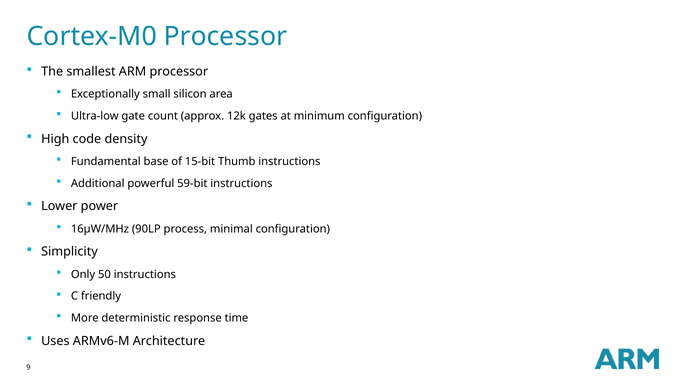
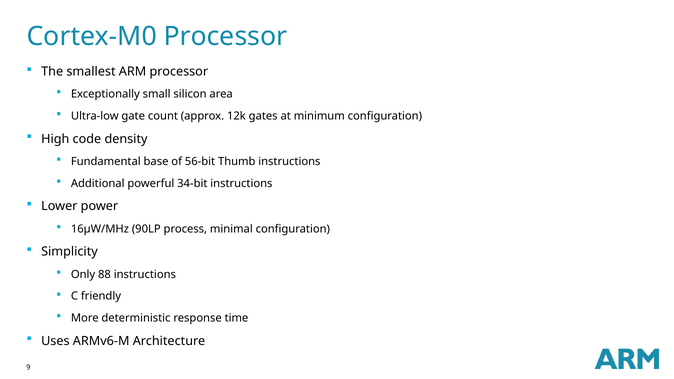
15-bit: 15-bit -> 56-bit
59-bit: 59-bit -> 34-bit
50: 50 -> 88
